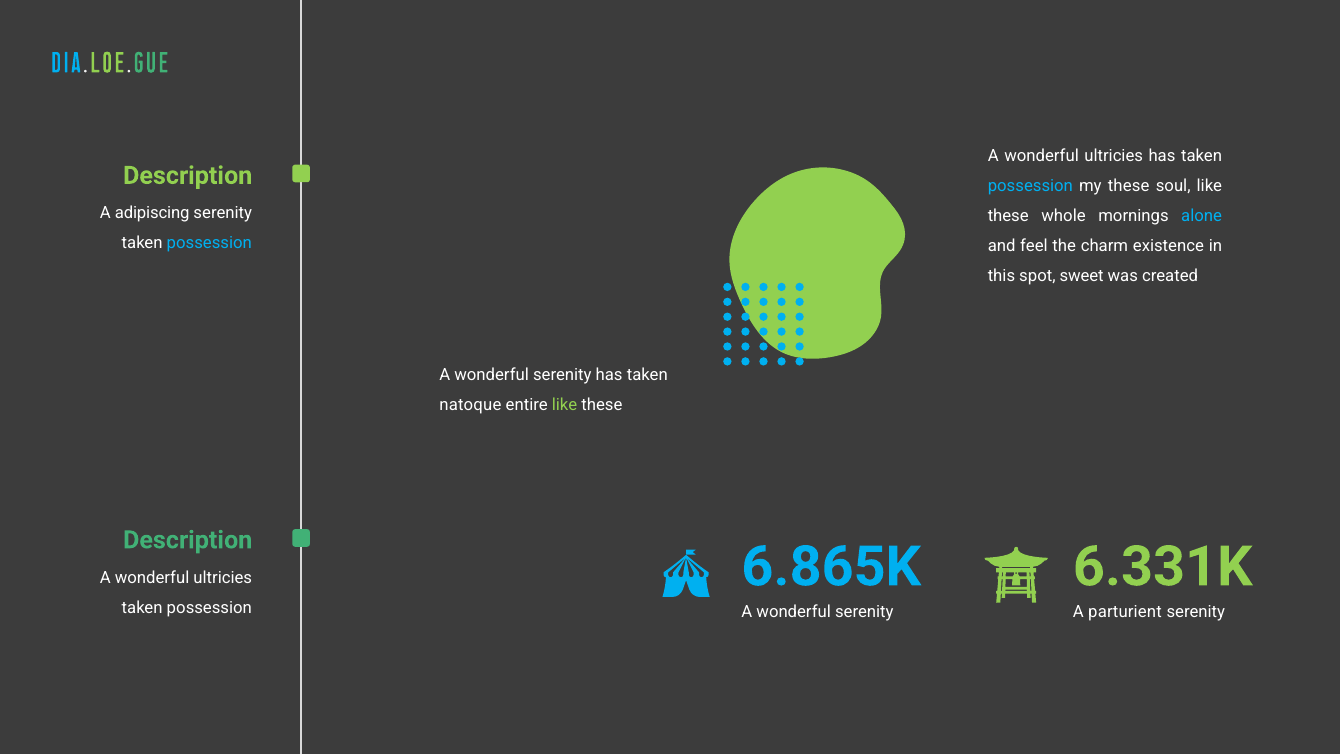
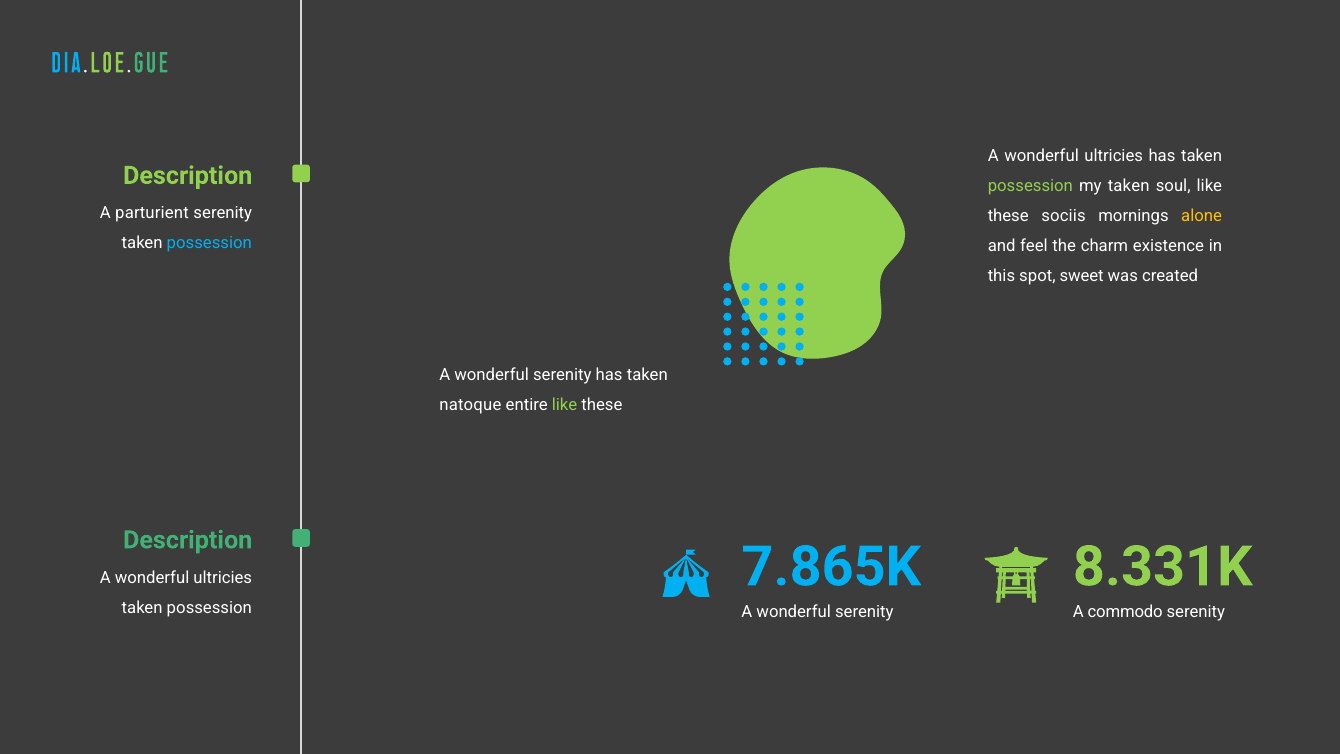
possession at (1030, 186) colour: light blue -> light green
my these: these -> taken
adipiscing: adipiscing -> parturient
whole: whole -> sociis
alone colour: light blue -> yellow
6.865K: 6.865K -> 7.865K
6.331K: 6.331K -> 8.331K
parturient: parturient -> commodo
